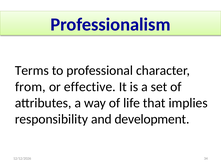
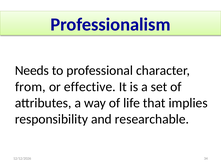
Terms: Terms -> Needs
development: development -> researchable
